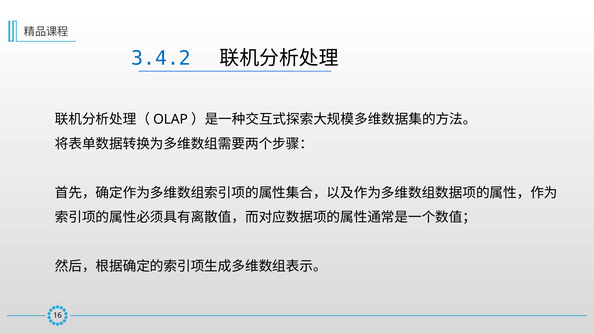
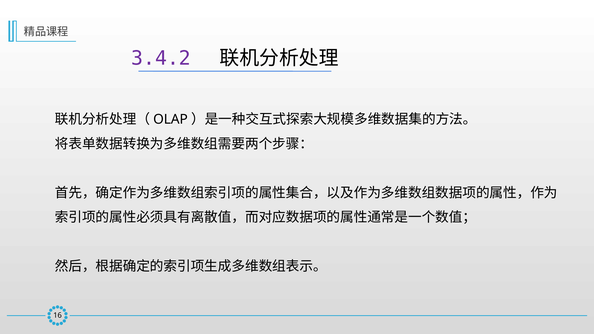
3.4.2 colour: blue -> purple
